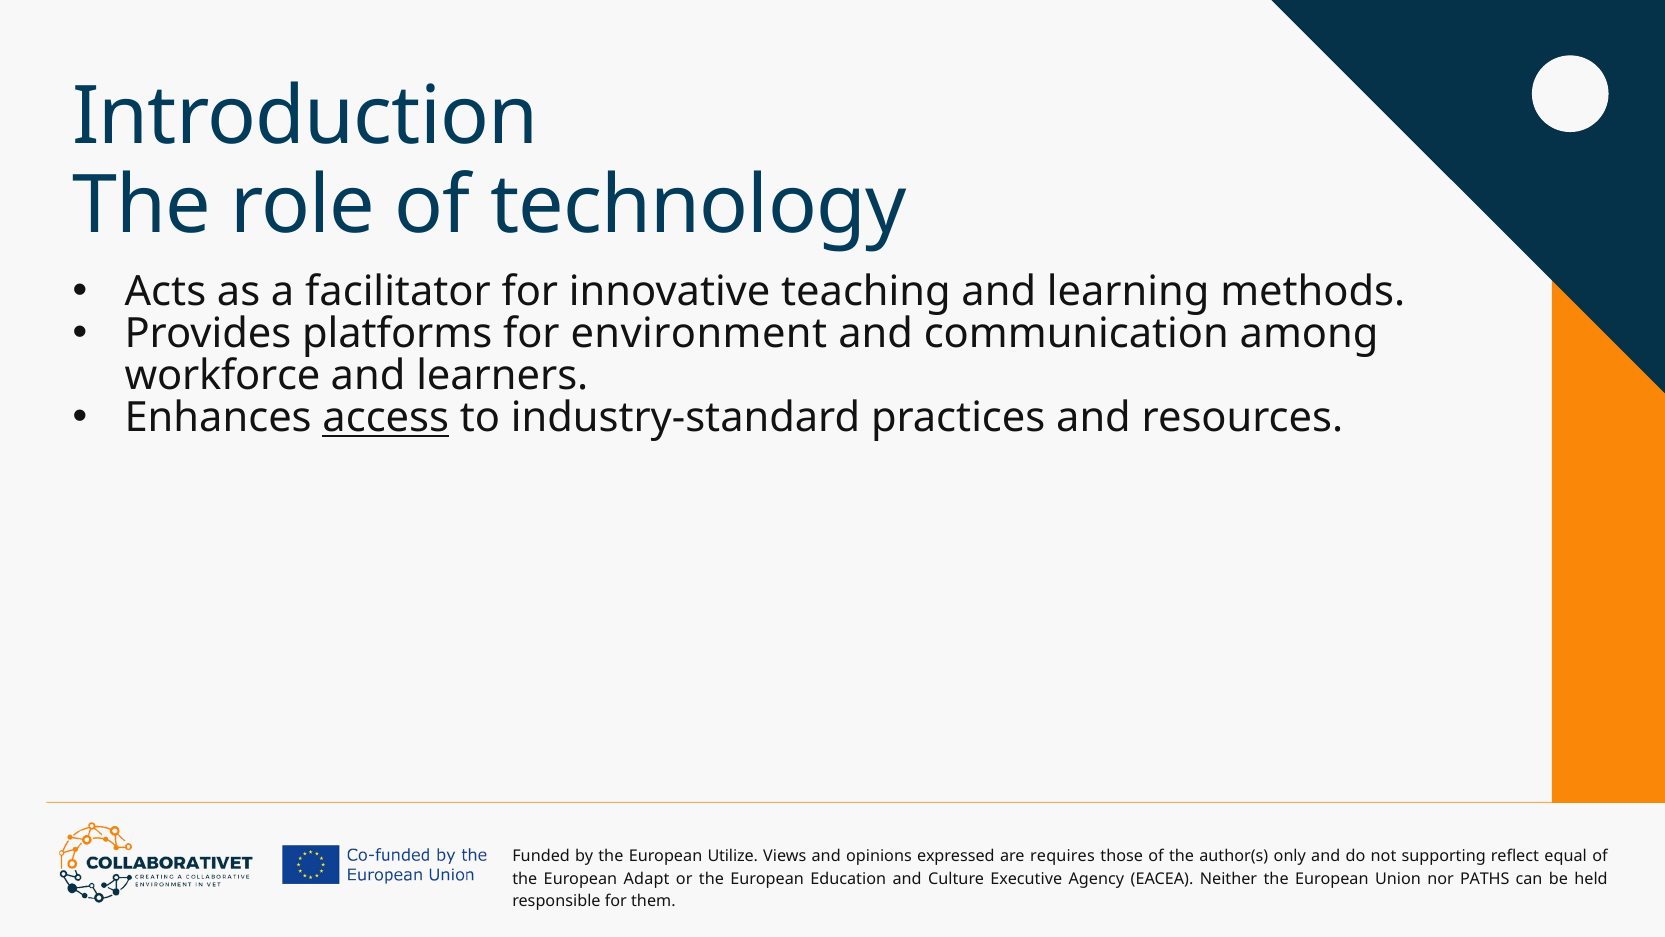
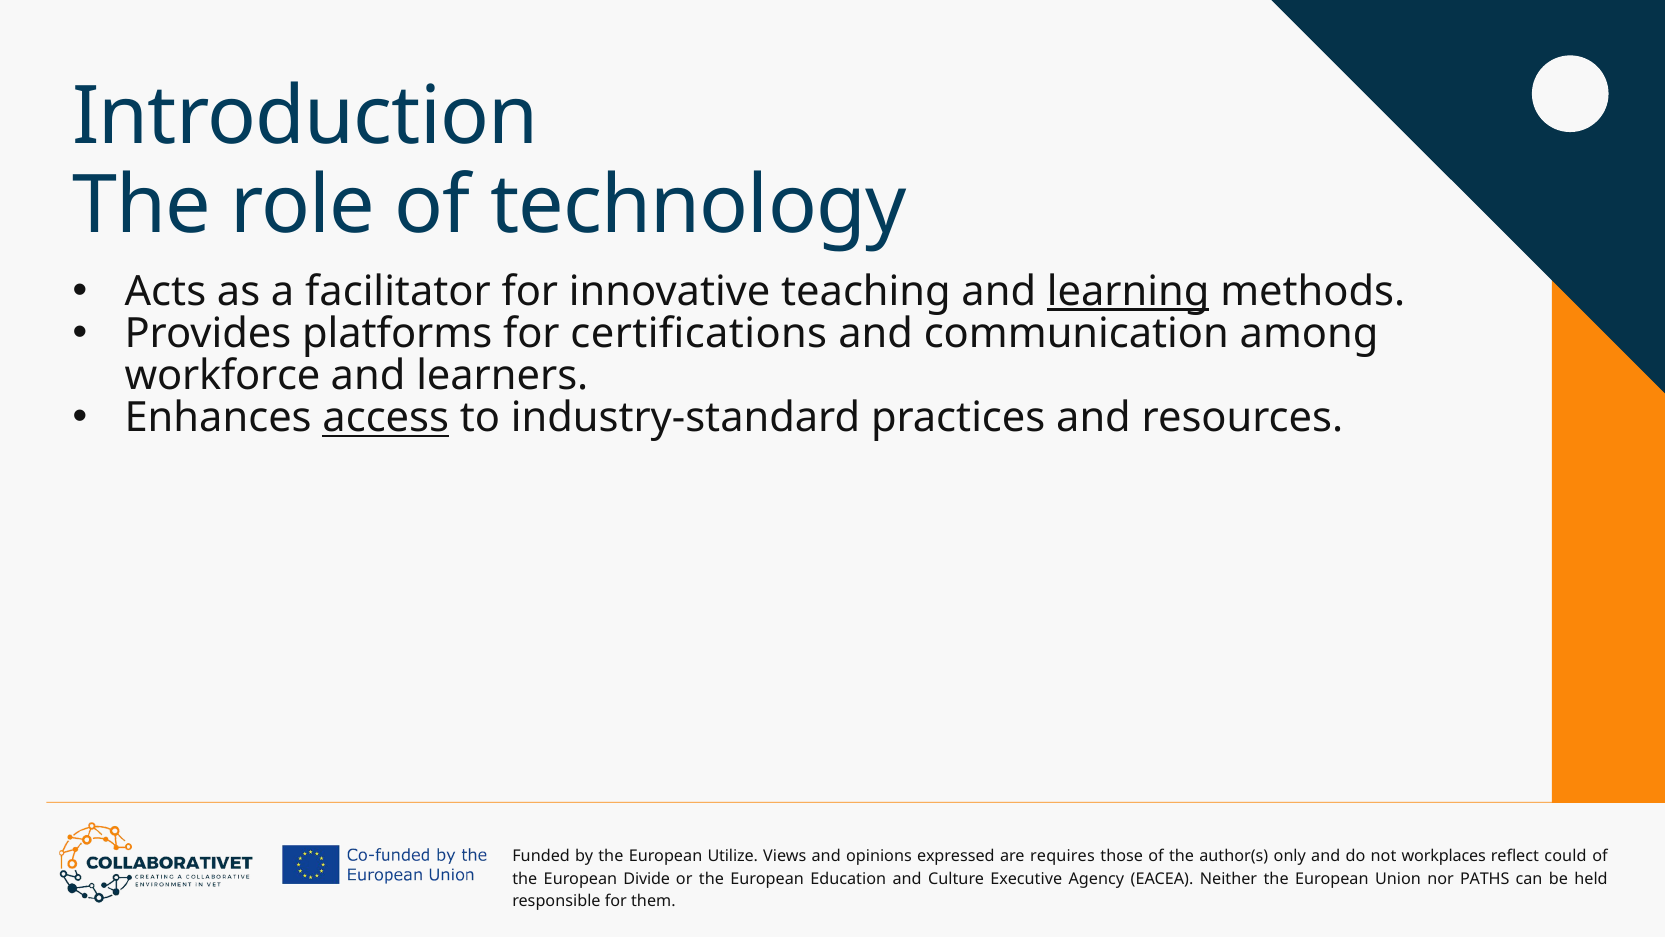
learning underline: none -> present
environment: environment -> certifications
supporting: supporting -> workplaces
equal: equal -> could
Adapt: Adapt -> Divide
